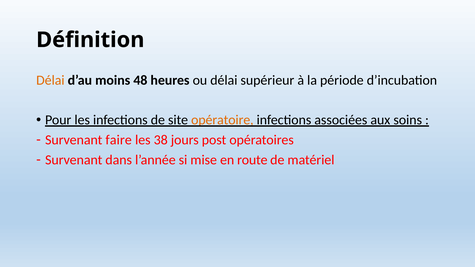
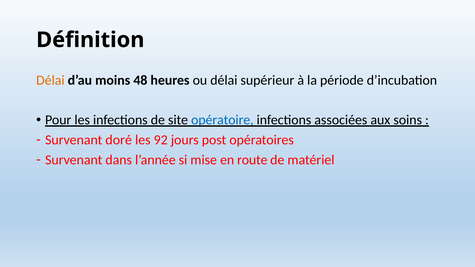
opératoire colour: orange -> blue
faire: faire -> doré
38: 38 -> 92
